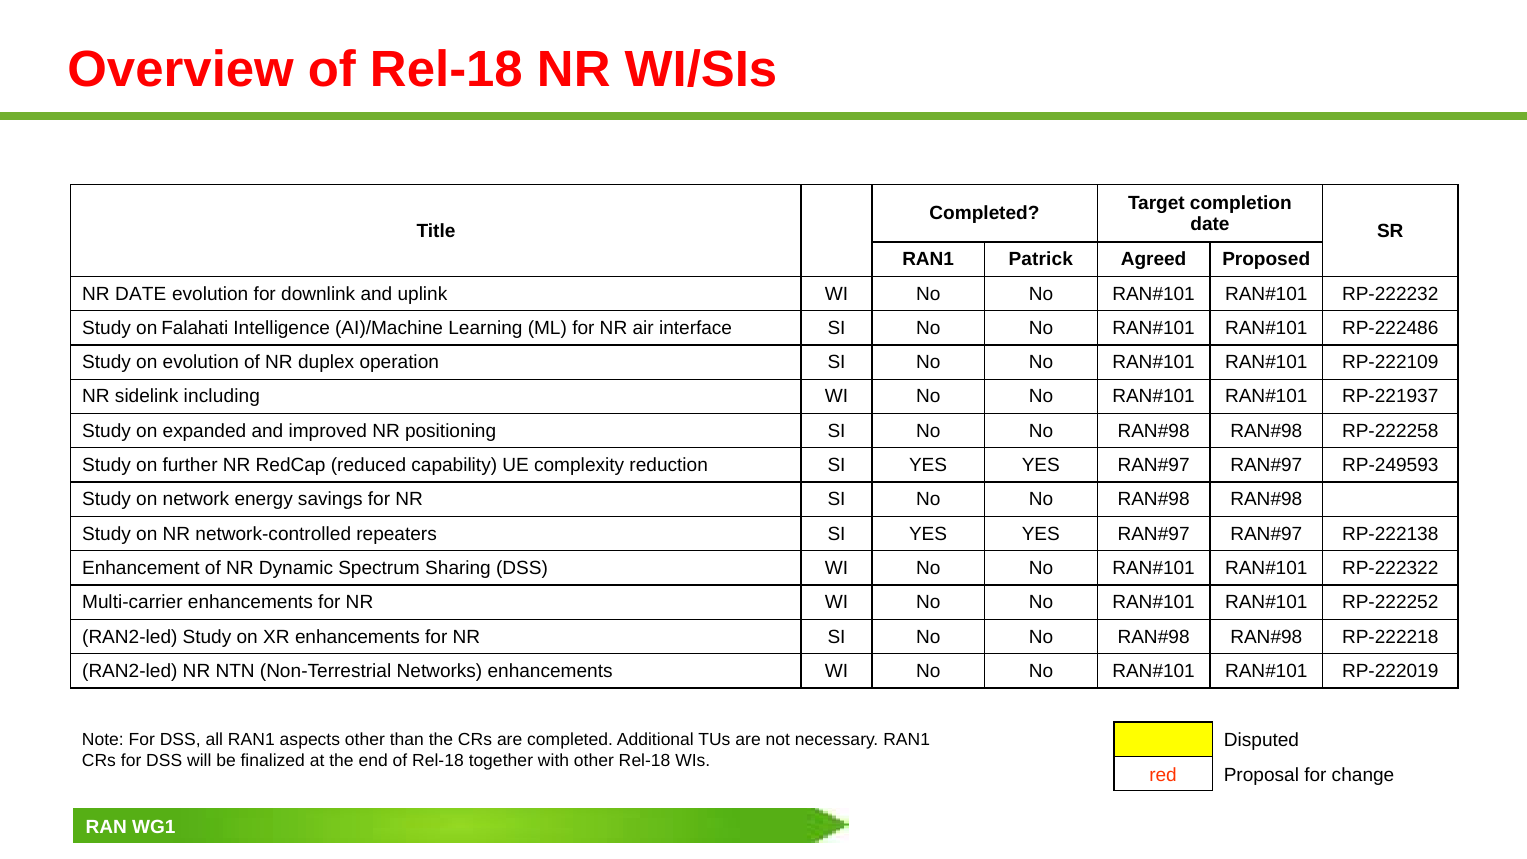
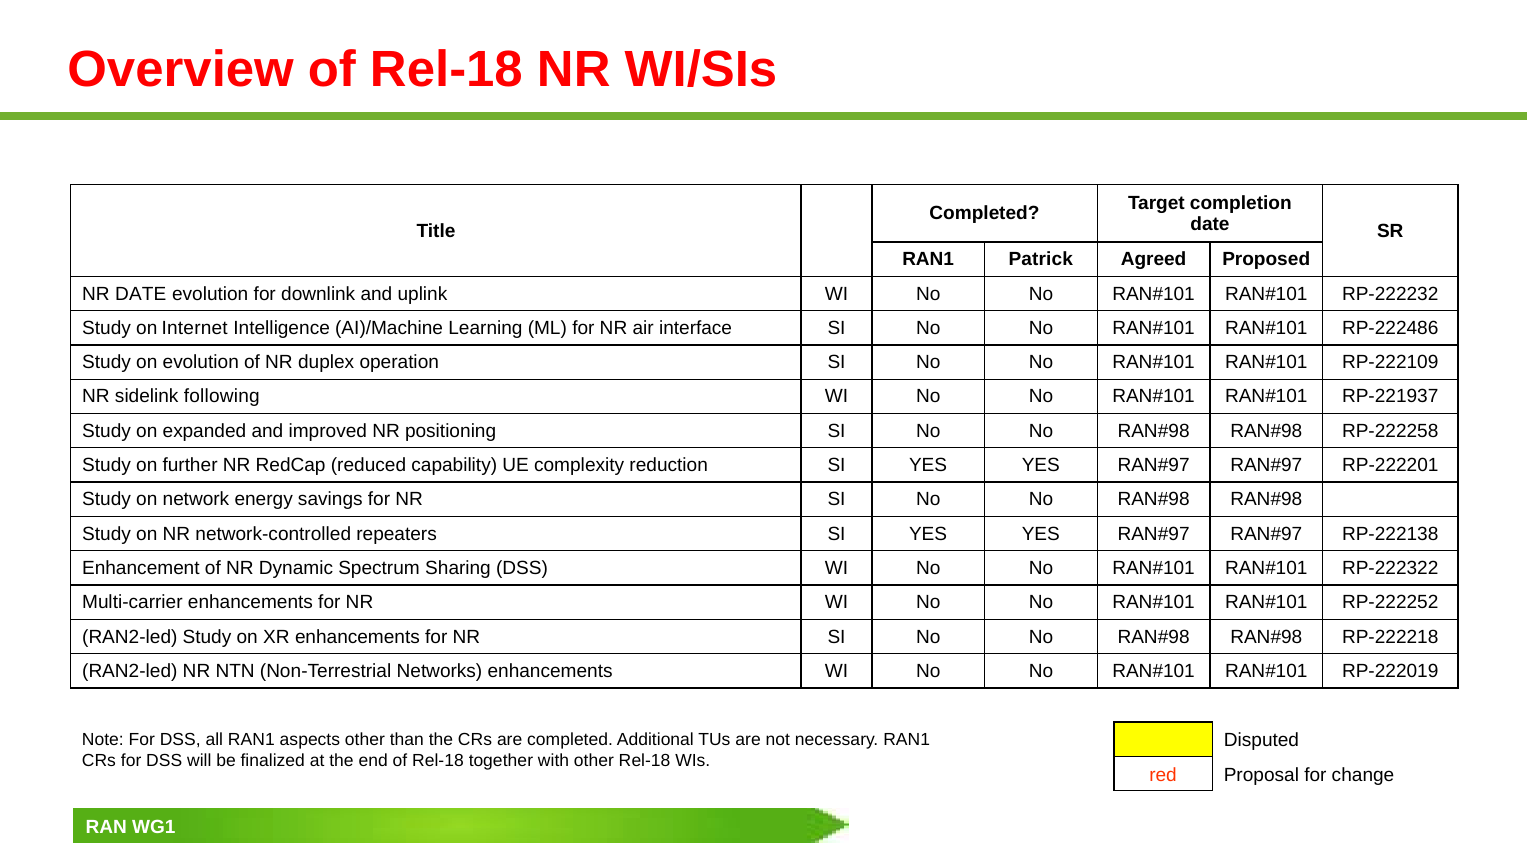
Falahati: Falahati -> Internet
including: including -> following
RP-249593: RP-249593 -> RP-222201
